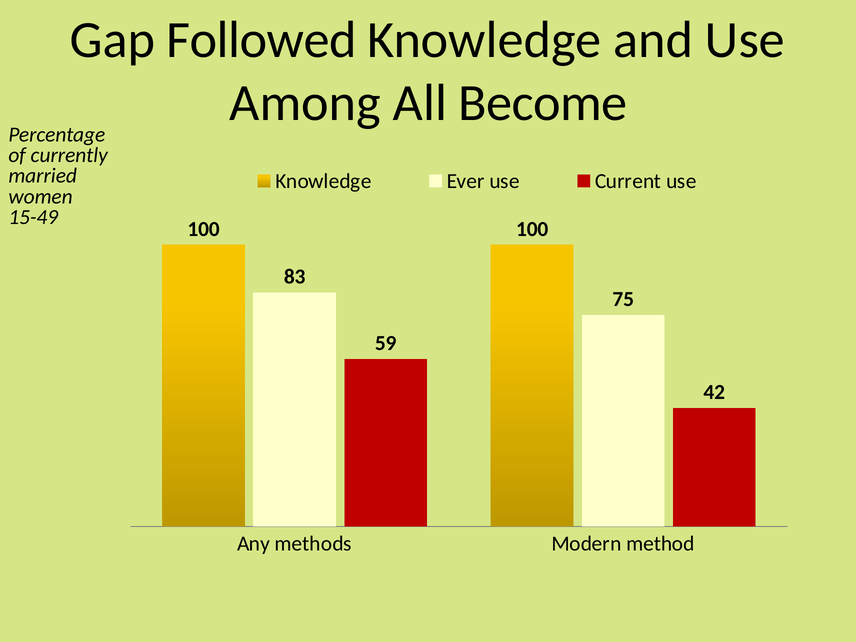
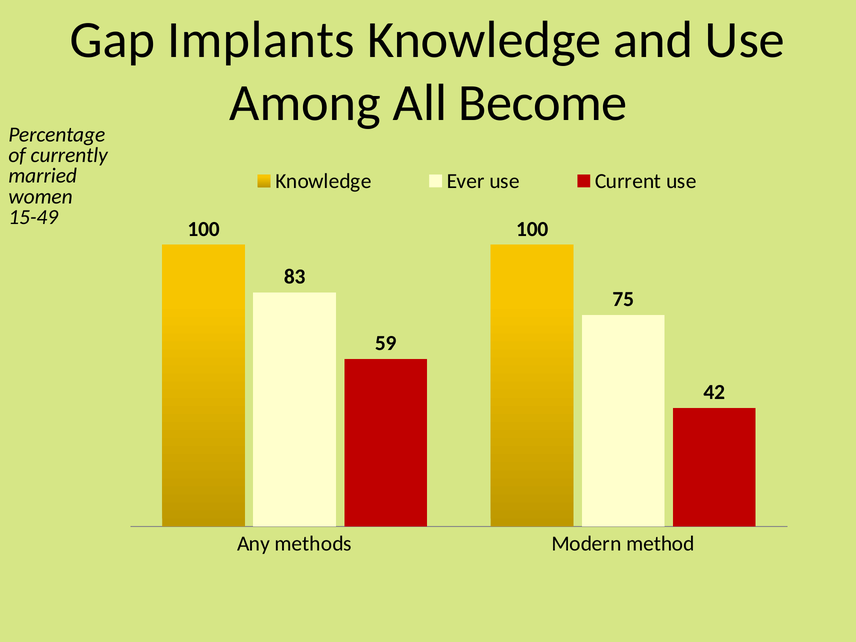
Followed: Followed -> Implants
